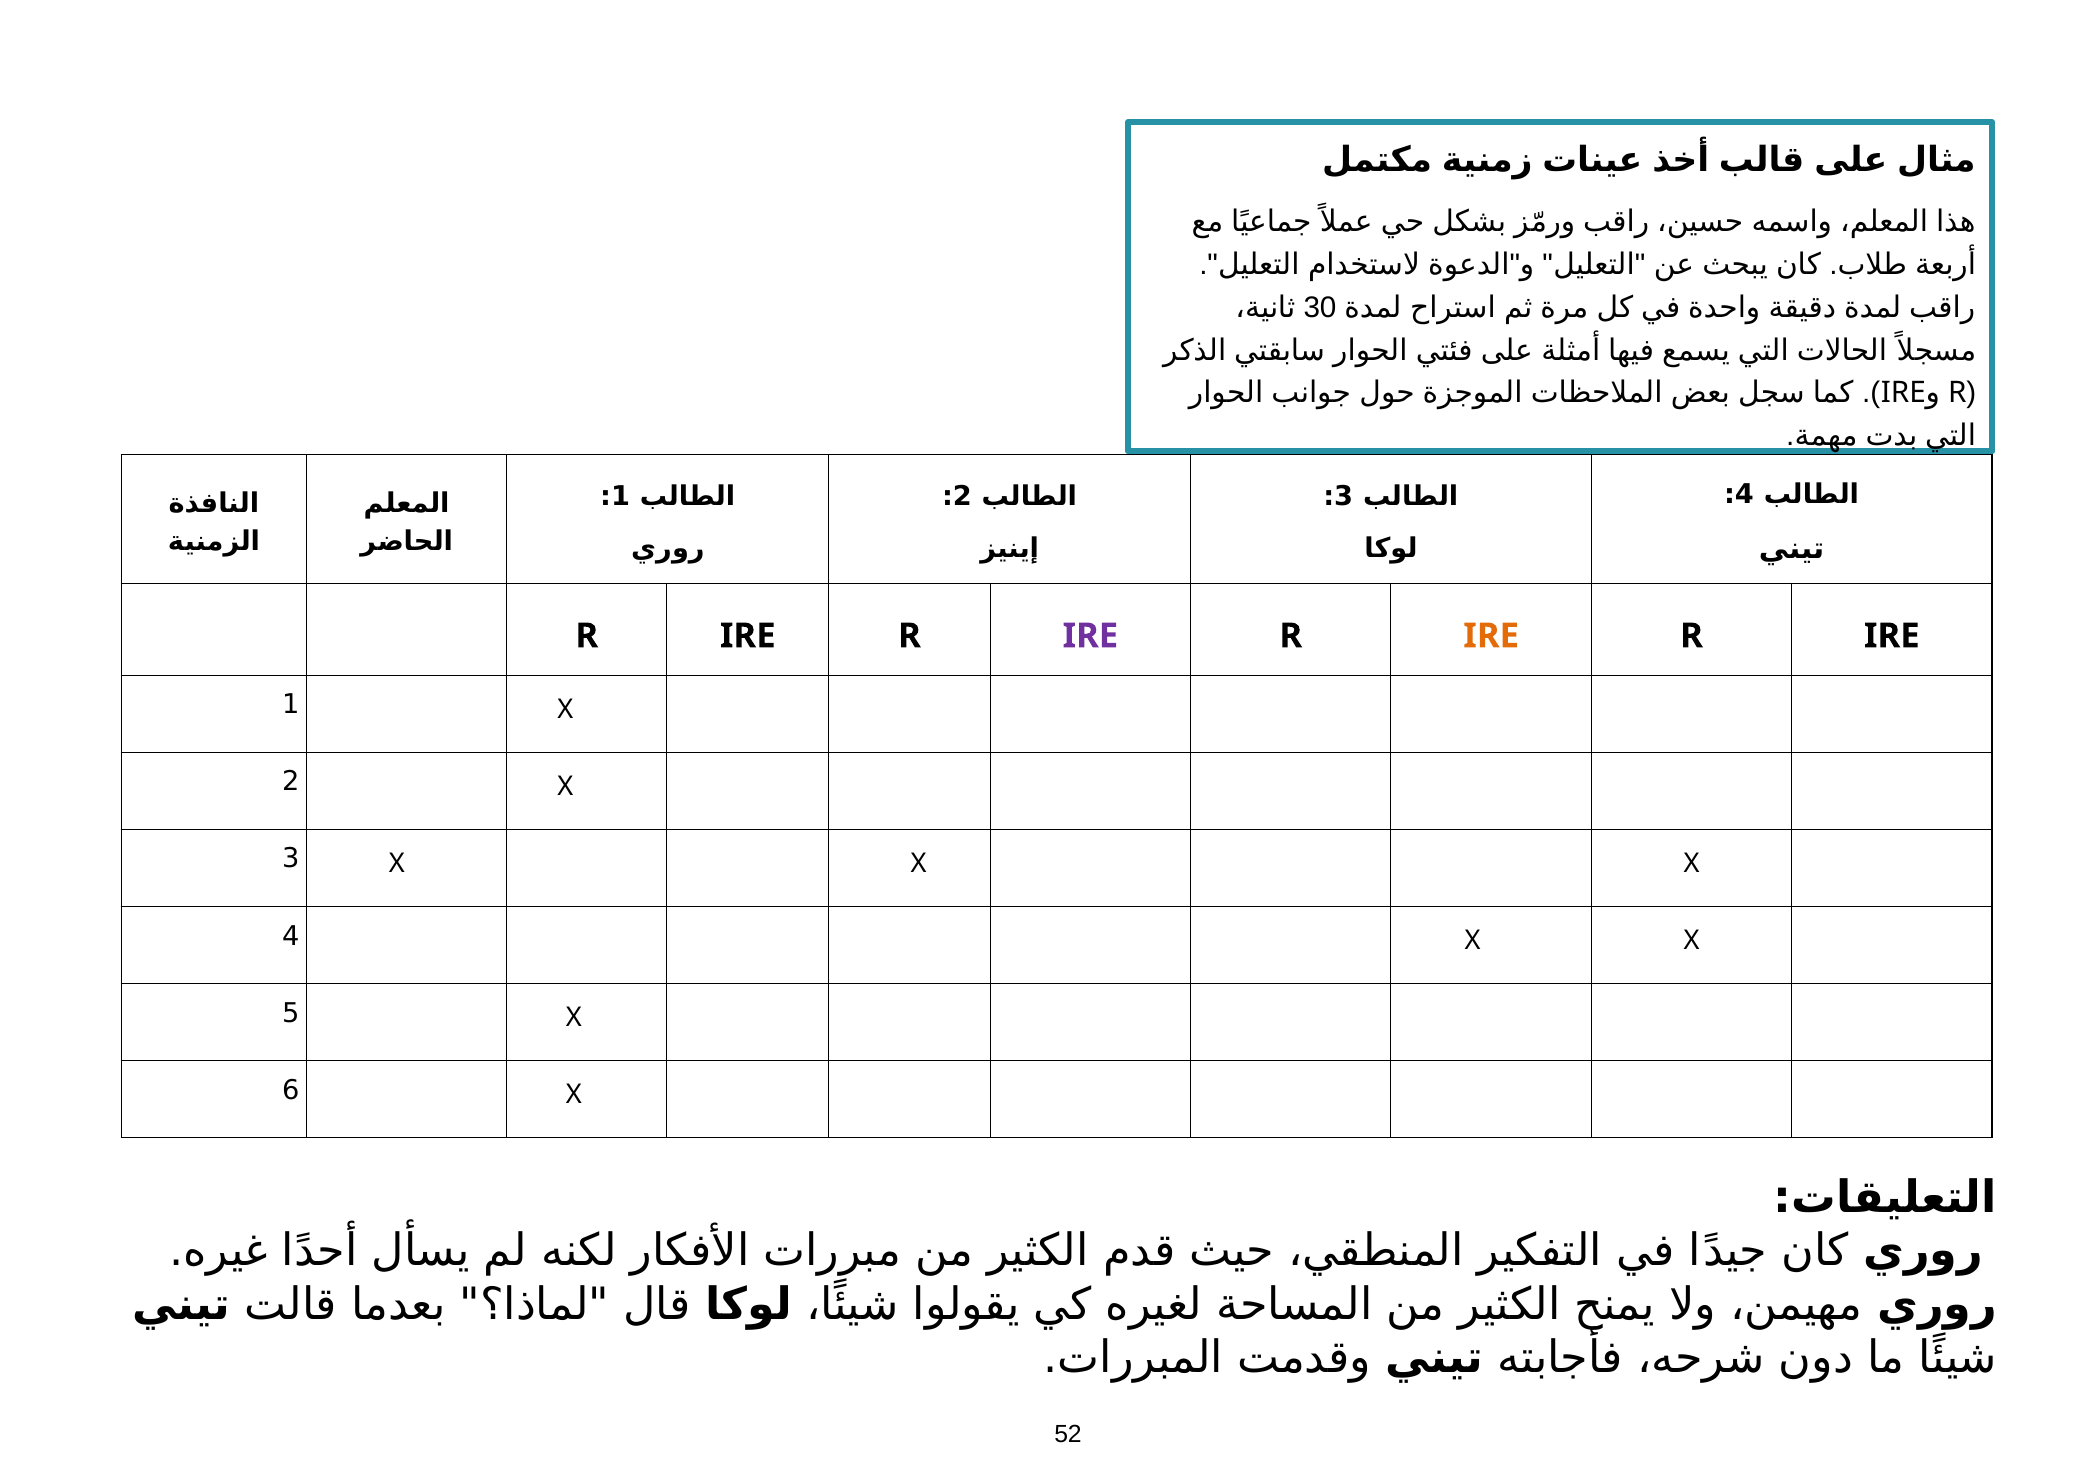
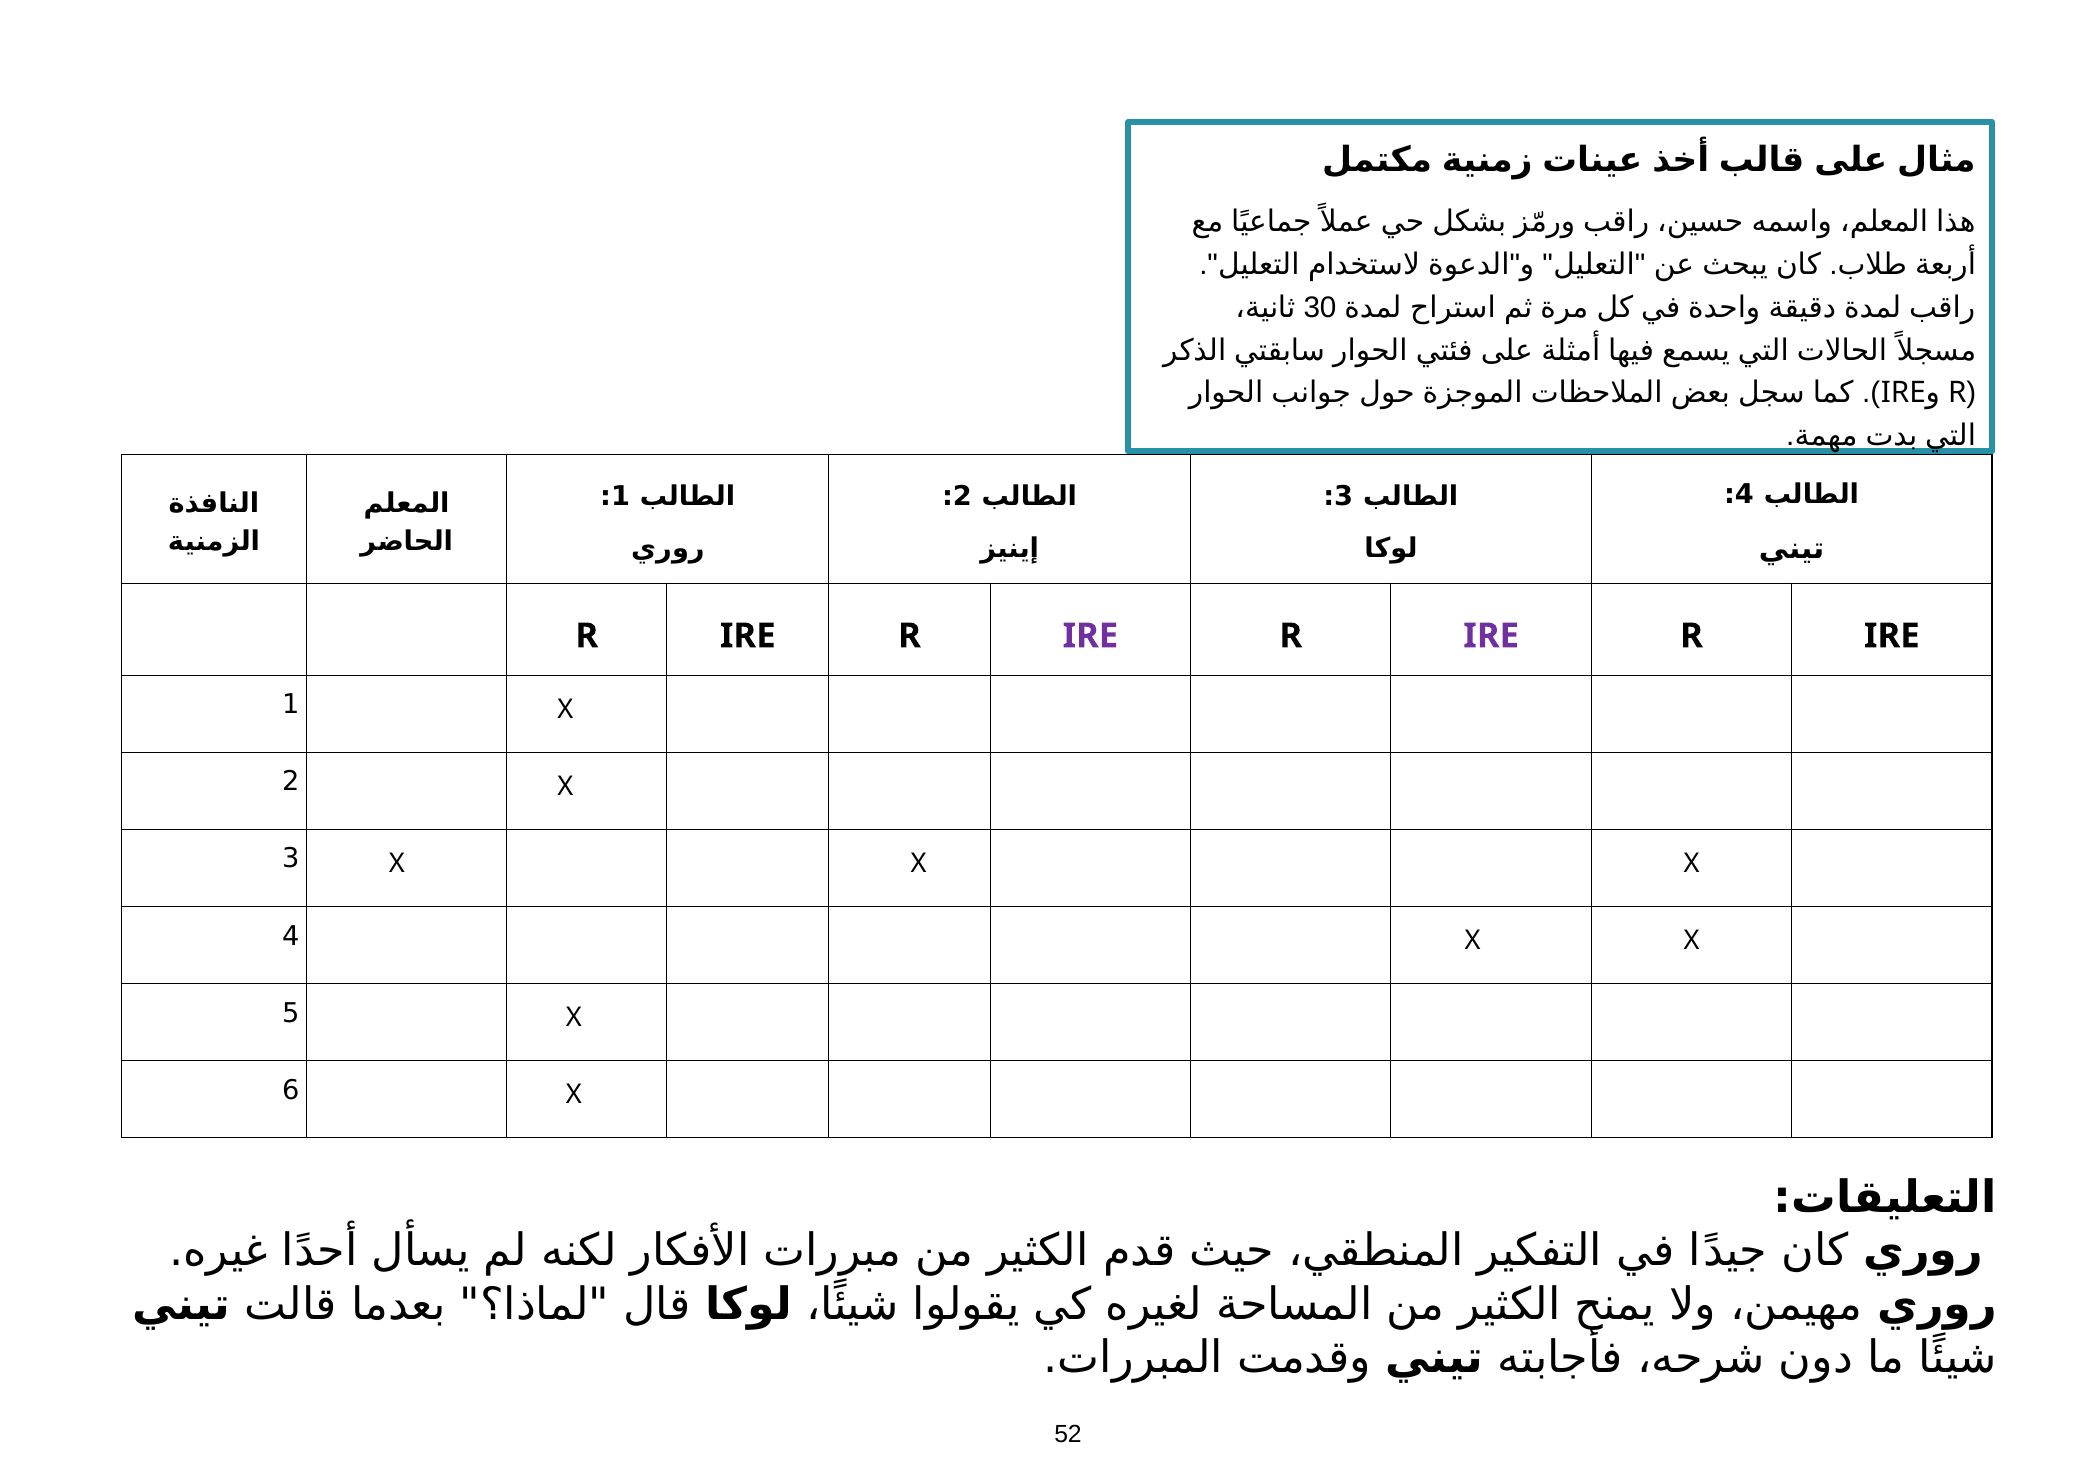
IRE at (1491, 636) colour: orange -> purple
